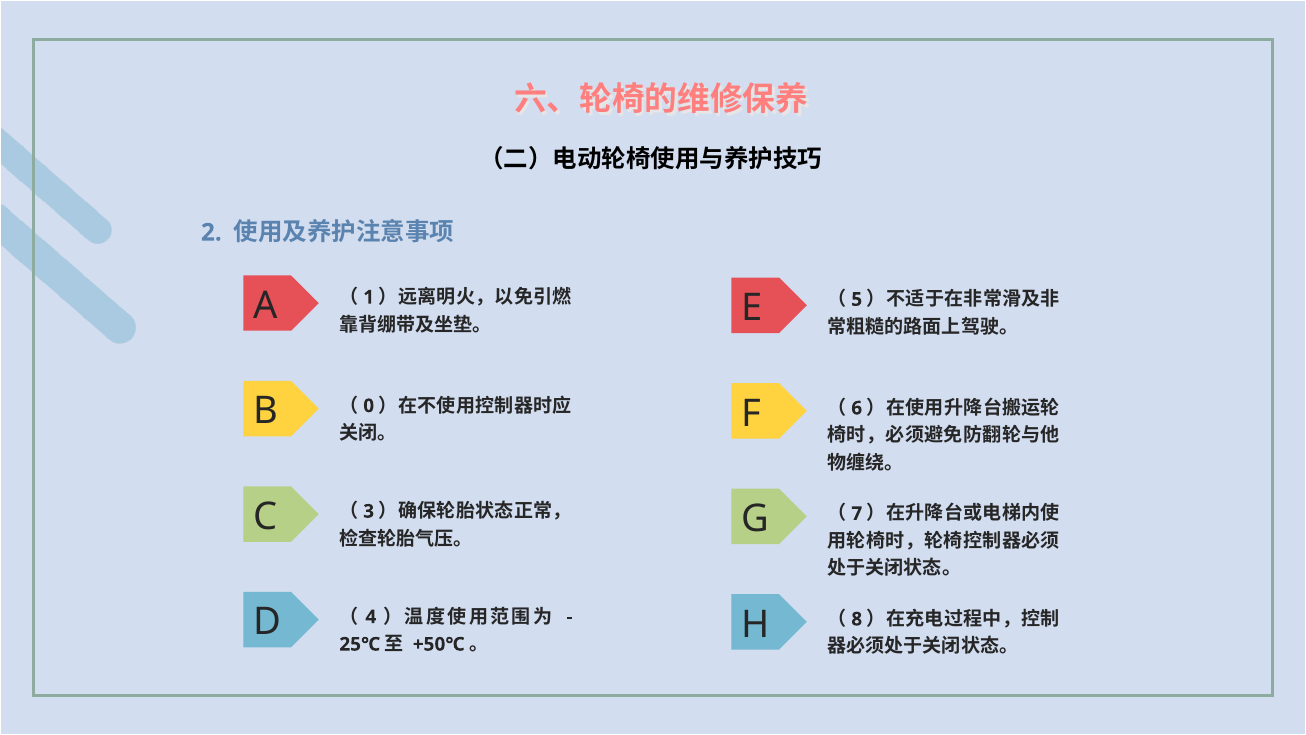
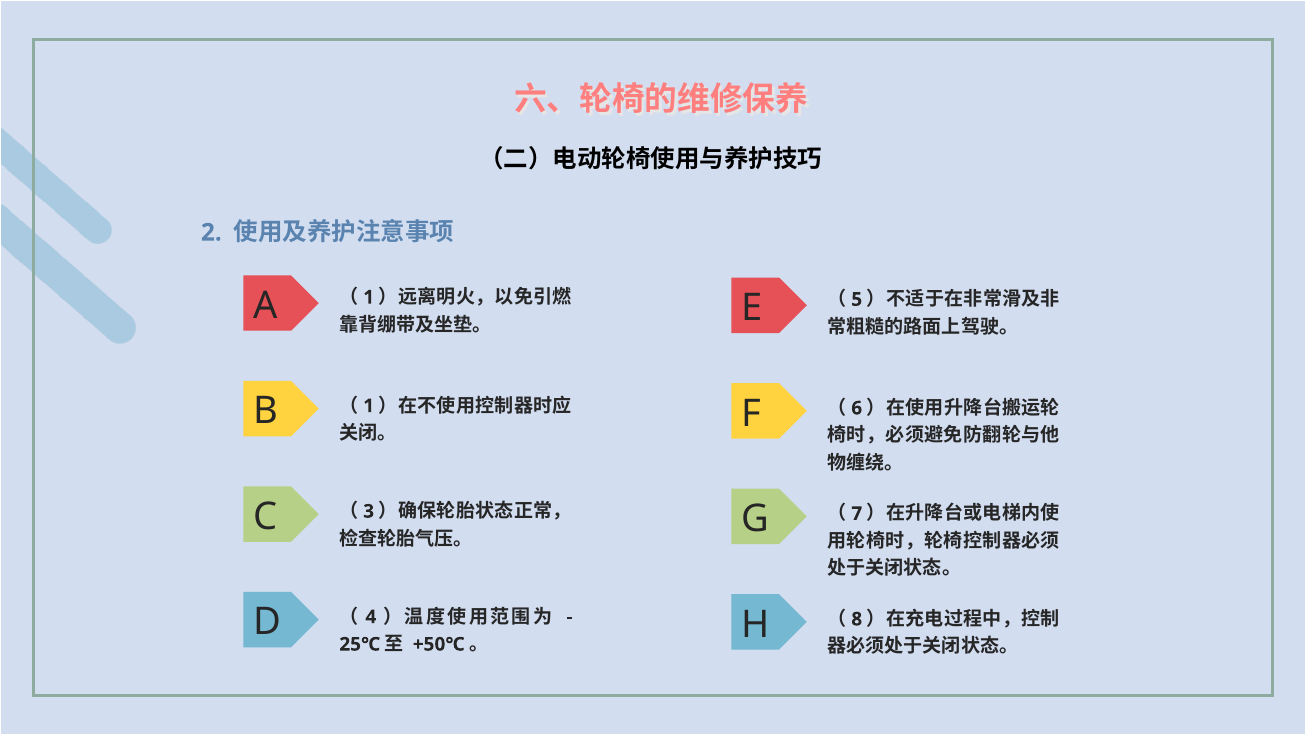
0 at (369, 406): 0 -> 1
